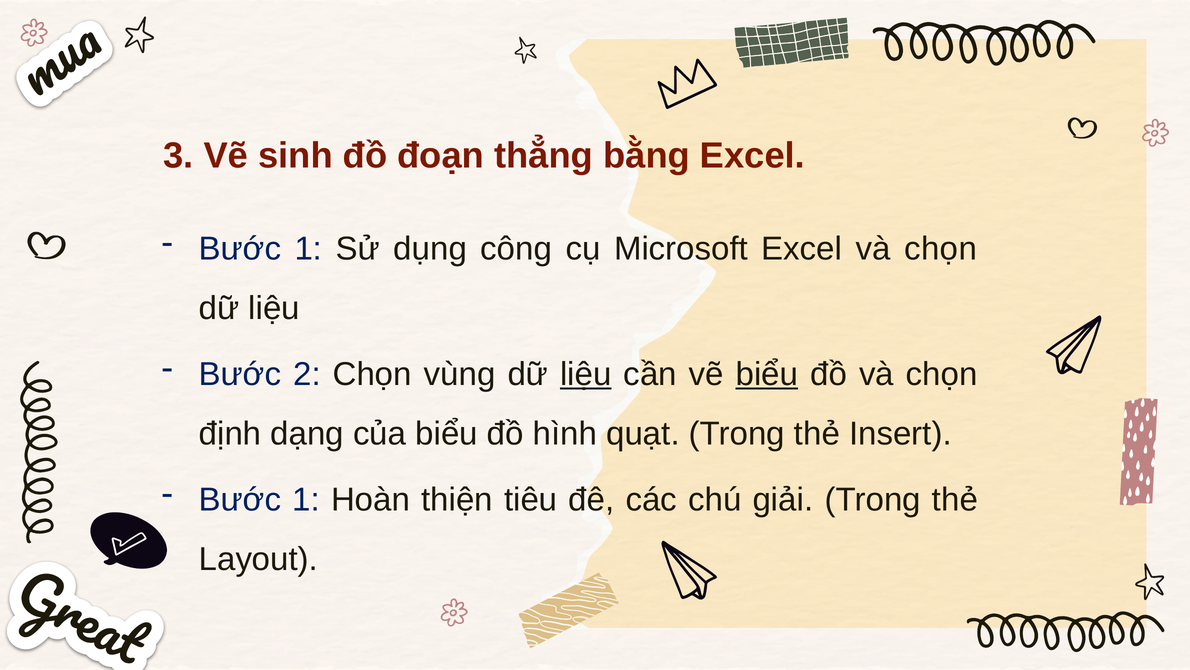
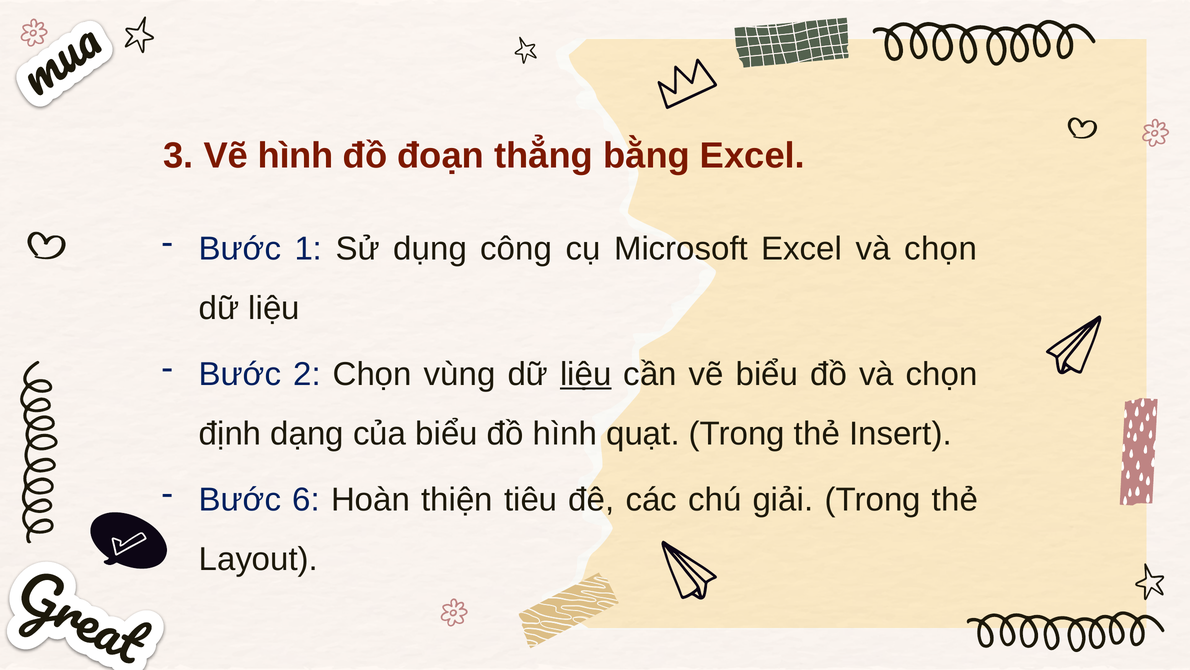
Vẽ sinh: sinh -> hình
biểu at (767, 374) underline: present -> none
1 at (306, 499): 1 -> 6
